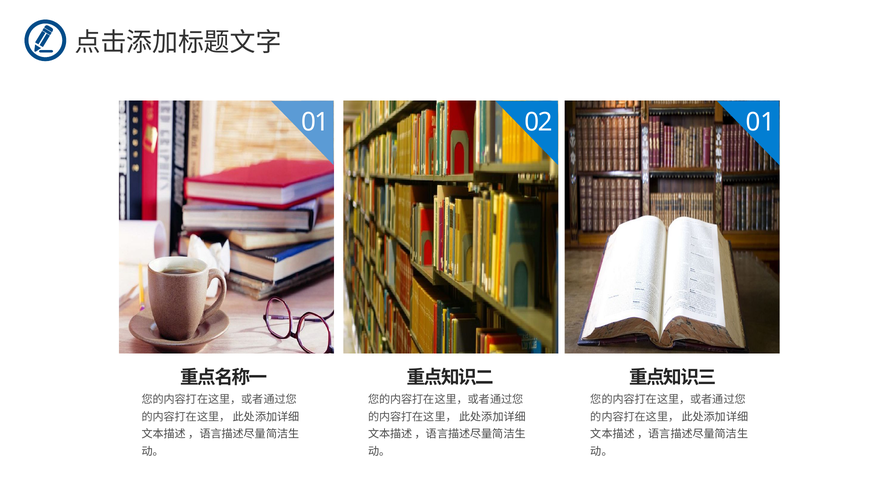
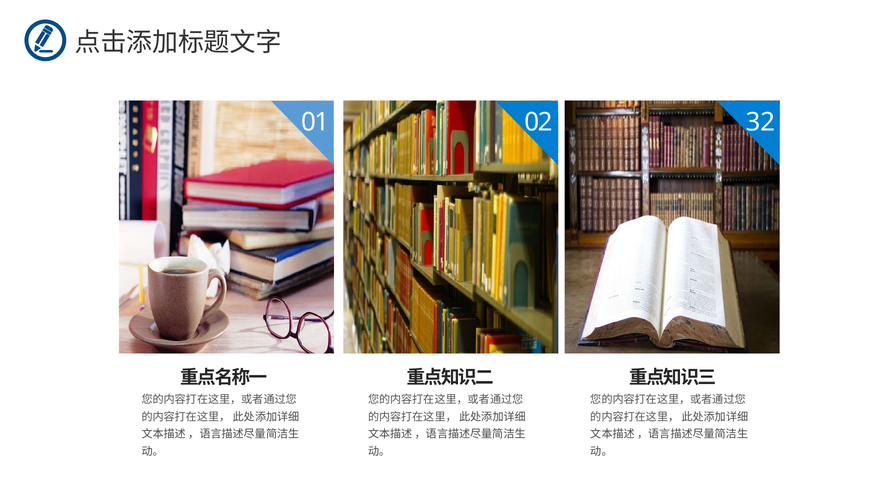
02 01: 01 -> 32
